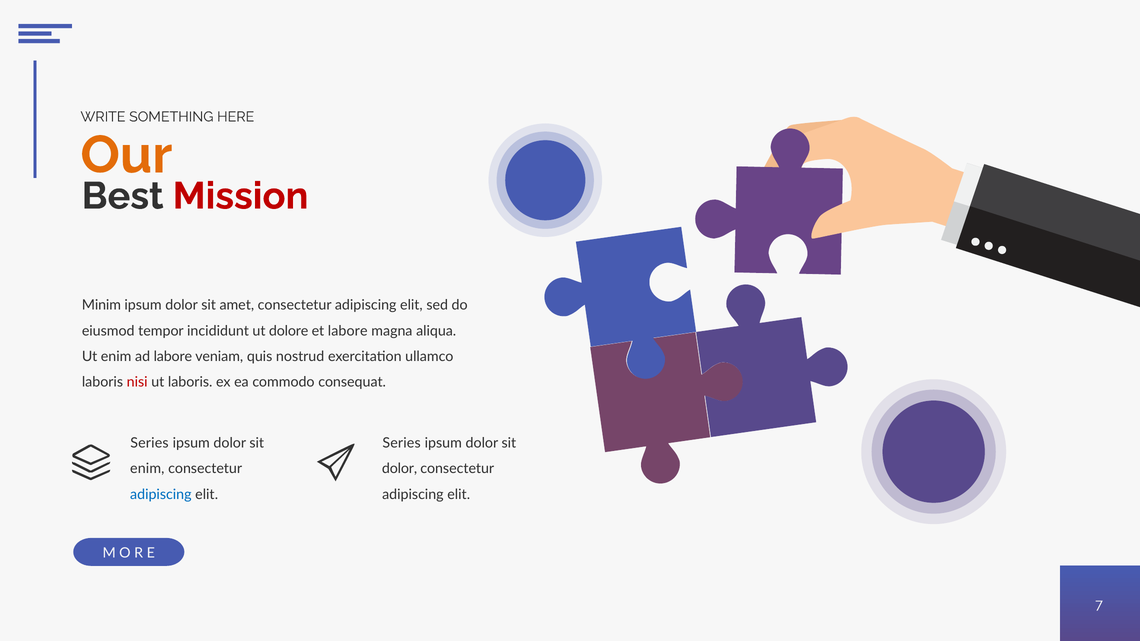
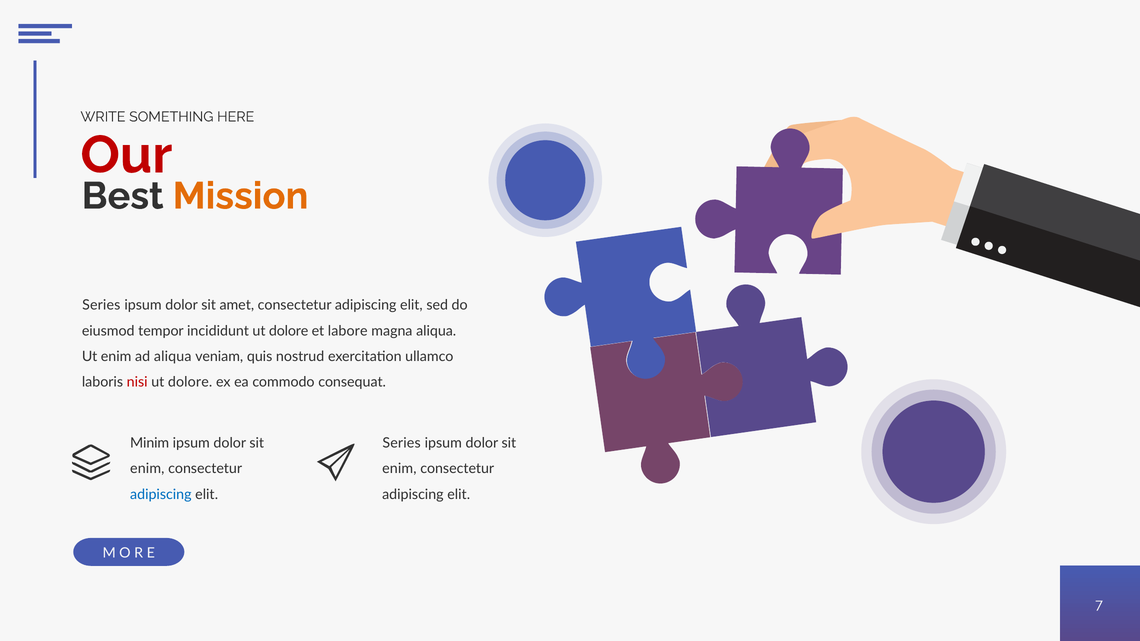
Our colour: orange -> red
Mission colour: red -> orange
Minim at (101, 305): Minim -> Series
ad labore: labore -> aliqua
laboris at (190, 382): laboris -> dolore
Series at (149, 443): Series -> Minim
dolor at (400, 469): dolor -> enim
